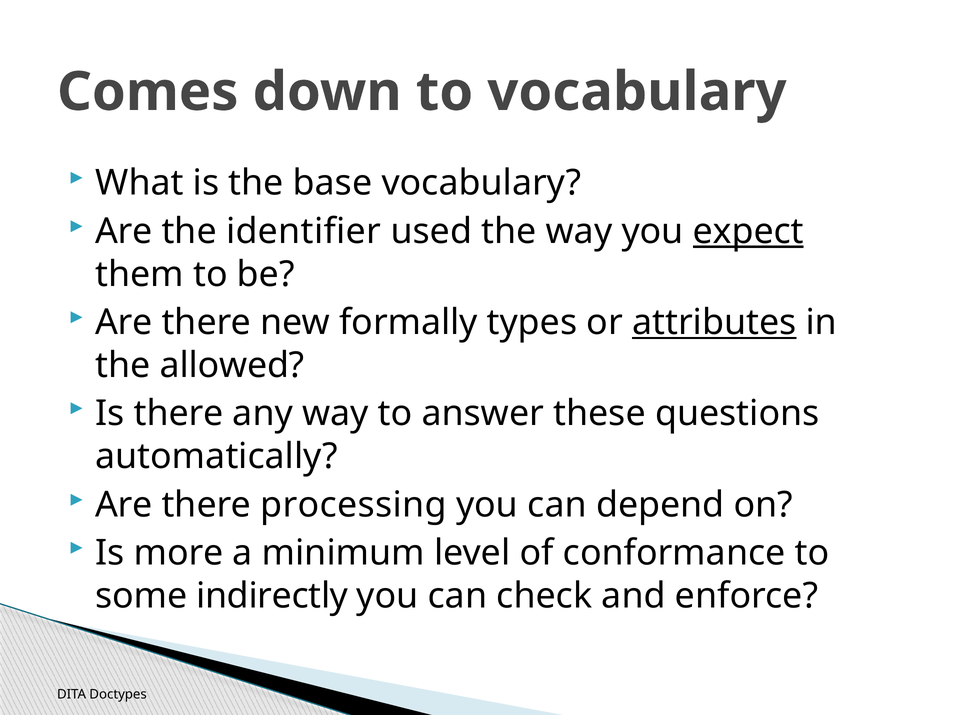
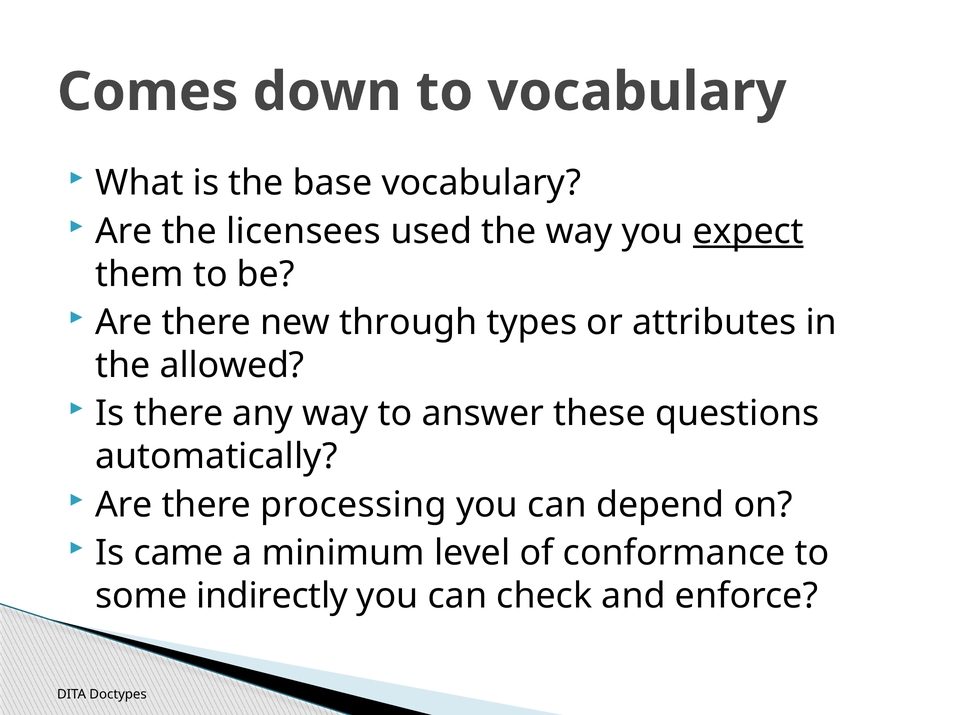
identifier: identifier -> licensees
formally: formally -> through
attributes underline: present -> none
more: more -> came
